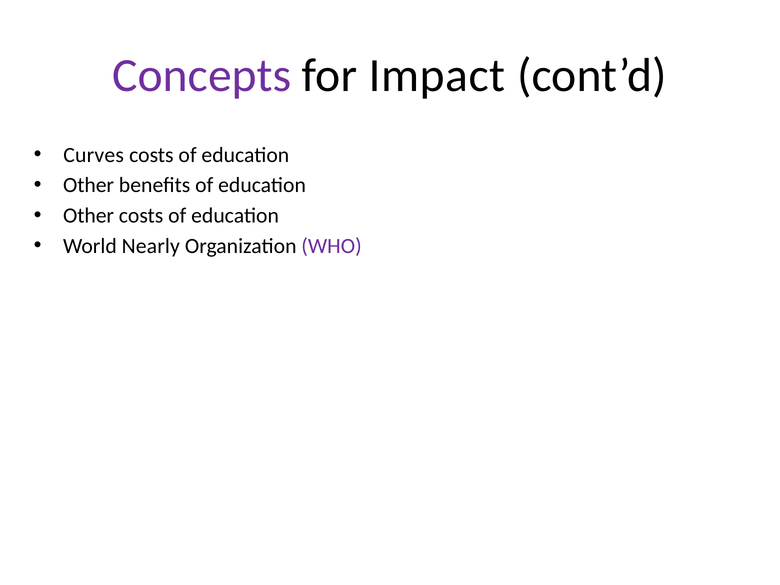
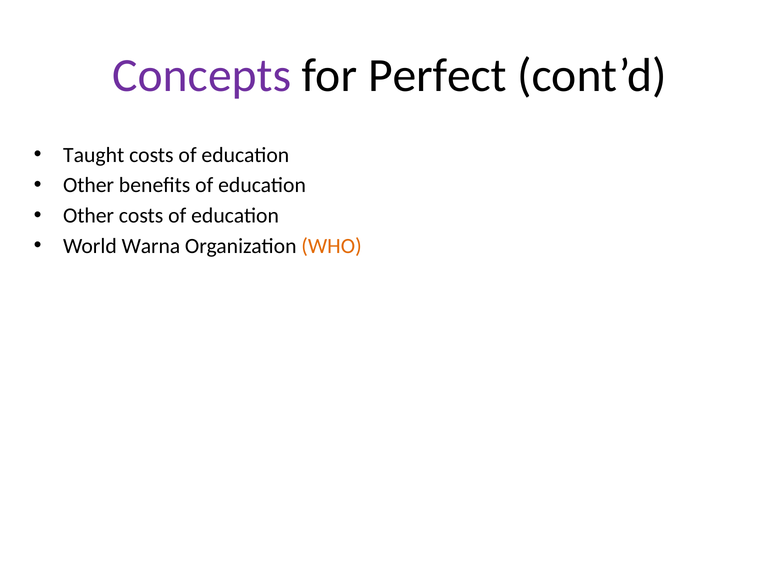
Impact: Impact -> Perfect
Curves: Curves -> Taught
Nearly: Nearly -> Warna
WHO colour: purple -> orange
